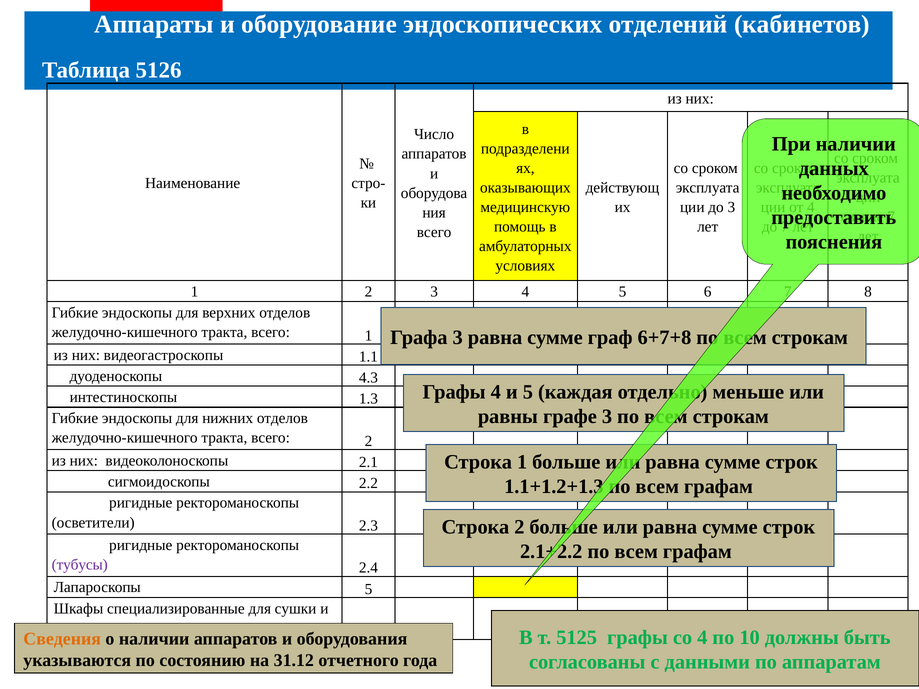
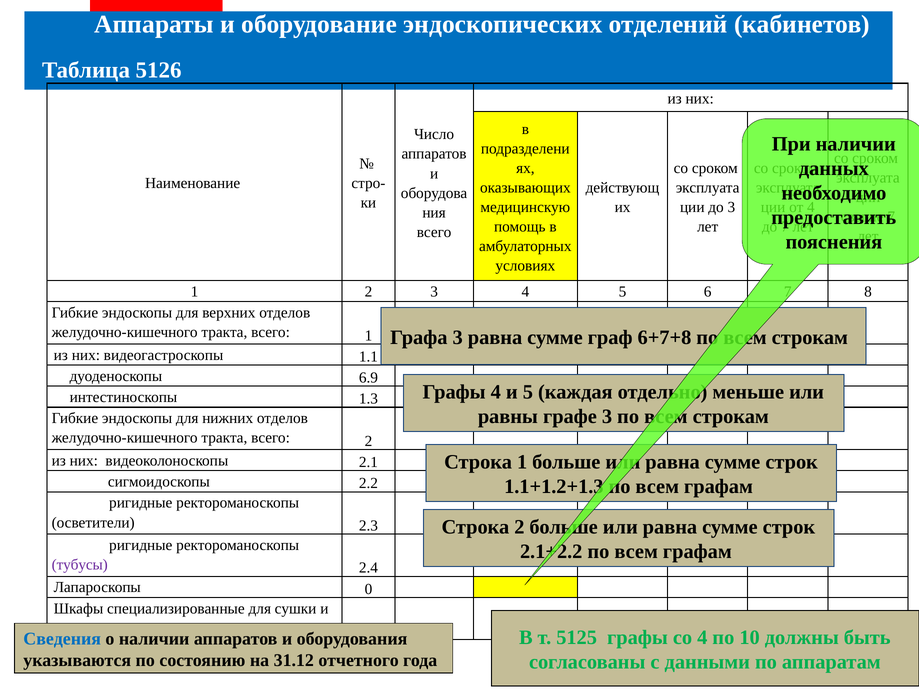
4.3: 4.3 -> 6.9
Лапароскопы 5: 5 -> 0
Сведения colour: orange -> blue
